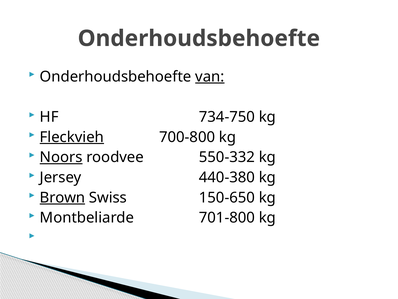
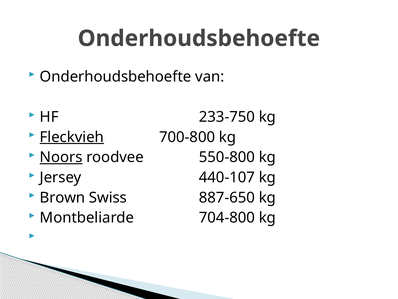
van underline: present -> none
734-750: 734-750 -> 233-750
550-332: 550-332 -> 550-800
440-380: 440-380 -> 440-107
Brown underline: present -> none
150-650: 150-650 -> 887-650
701-800: 701-800 -> 704-800
